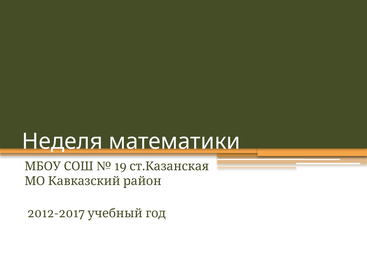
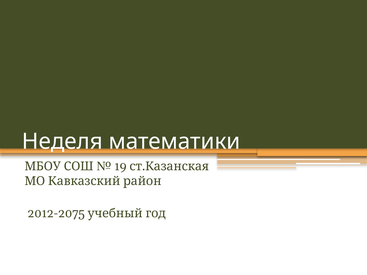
2012-2017: 2012-2017 -> 2012-2075
